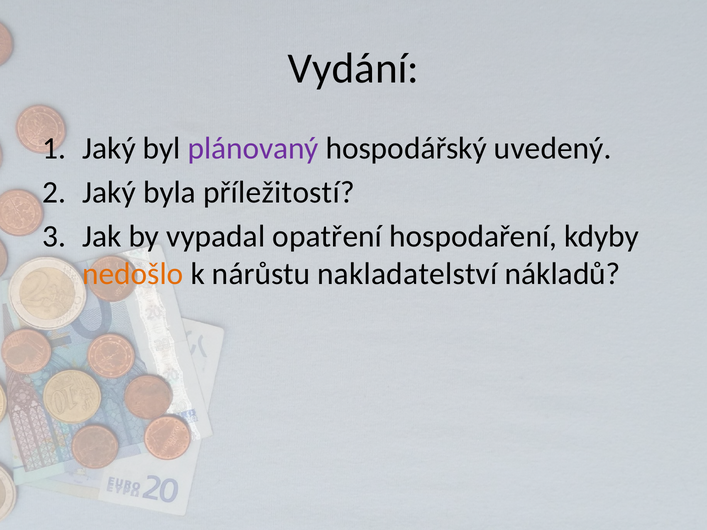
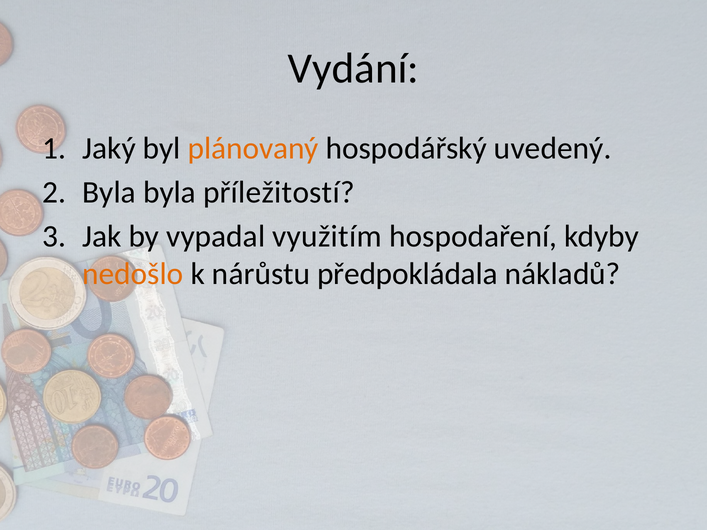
plánovaný colour: purple -> orange
Jaký at (109, 192): Jaký -> Byla
opatření: opatření -> využitím
nakladatelství: nakladatelství -> předpokládala
